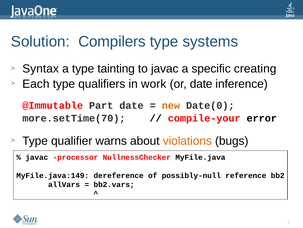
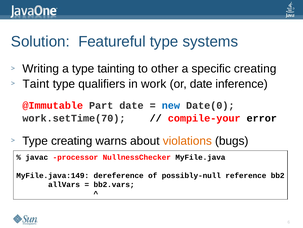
Compilers: Compilers -> Featureful
Syntax: Syntax -> Writing
to javac: javac -> other
Each: Each -> Taint
new colour: orange -> blue
more.setTime(70: more.setTime(70 -> work.setTime(70
Type qualifier: qualifier -> creating
